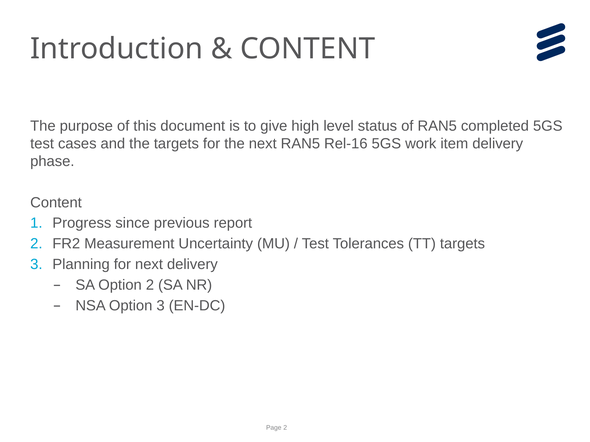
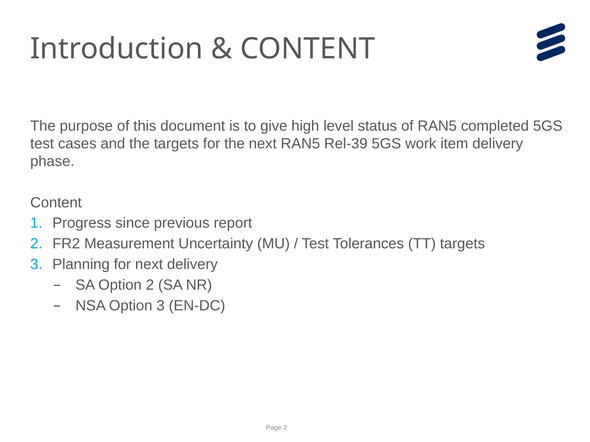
Rel-16: Rel-16 -> Rel-39
